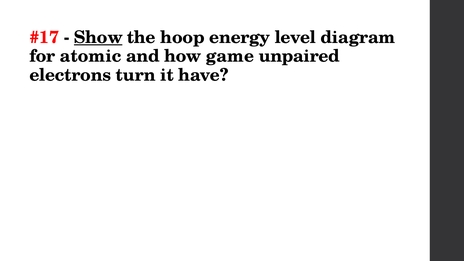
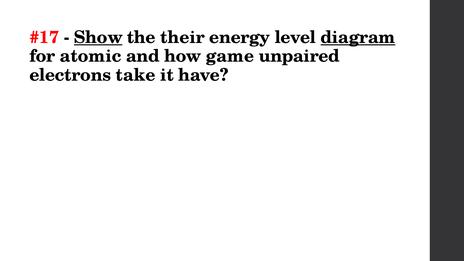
hoop: hoop -> their
diagram underline: none -> present
turn: turn -> take
